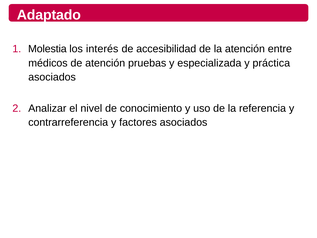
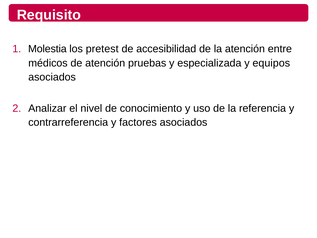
Adaptado: Adaptado -> Requisito
interés: interés -> pretest
práctica: práctica -> equipos
